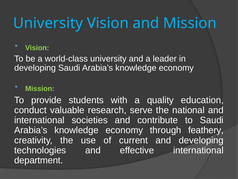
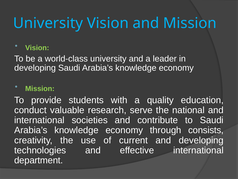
feathery: feathery -> consists
